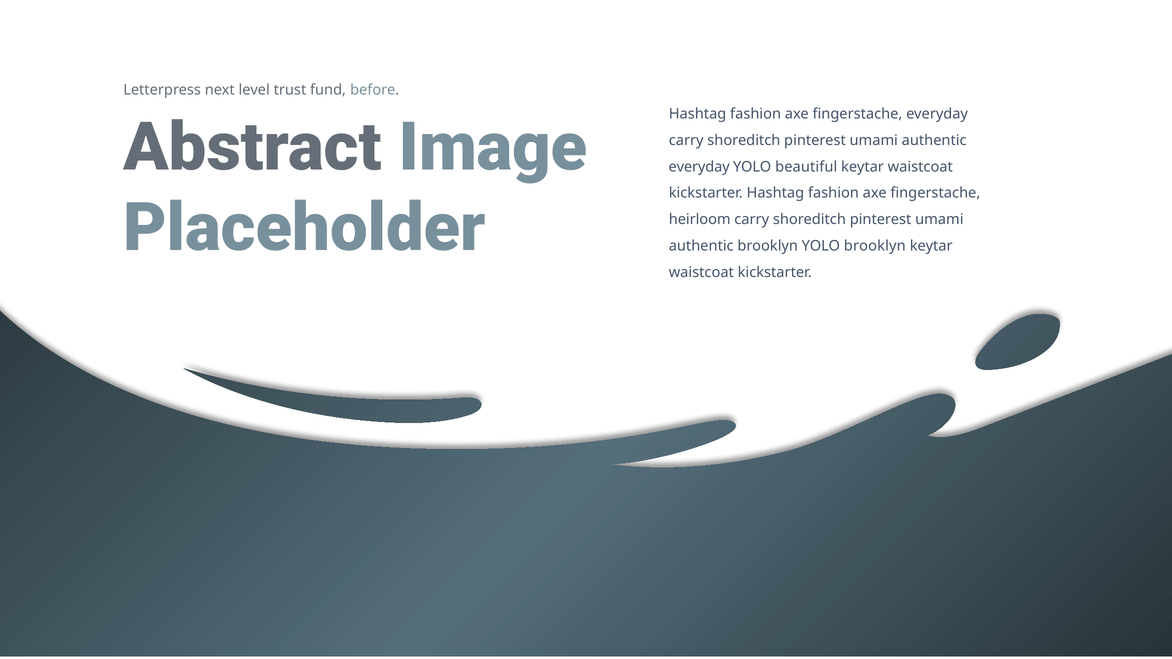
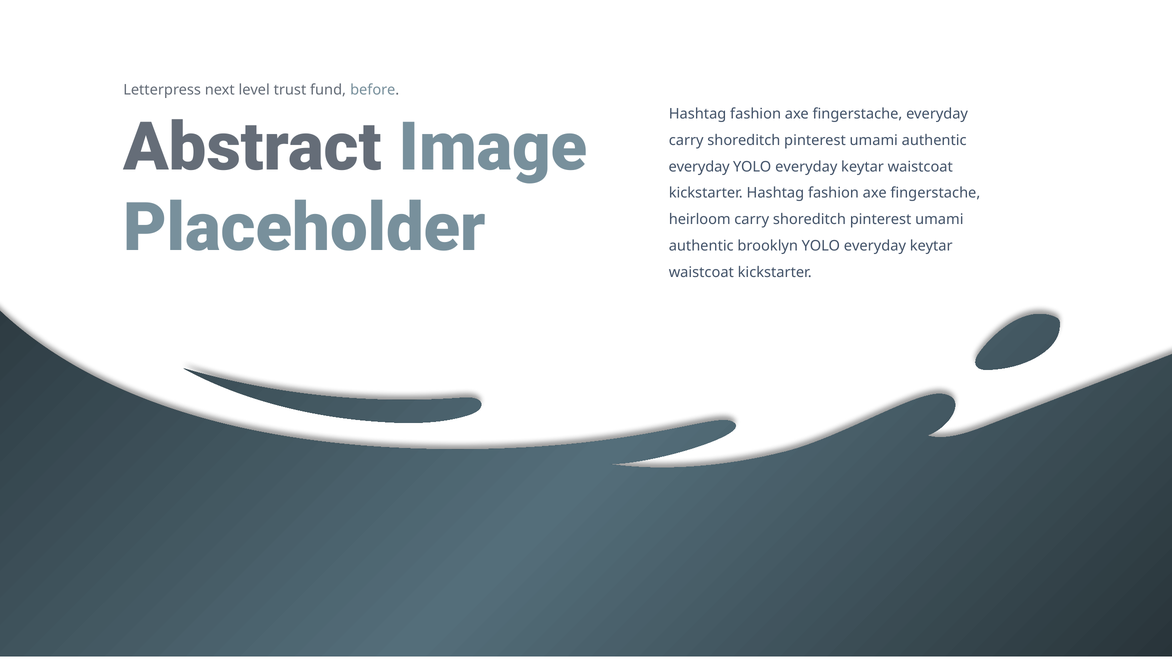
beautiful at (806, 167): beautiful -> everyday
brooklyn YOLO brooklyn: brooklyn -> everyday
